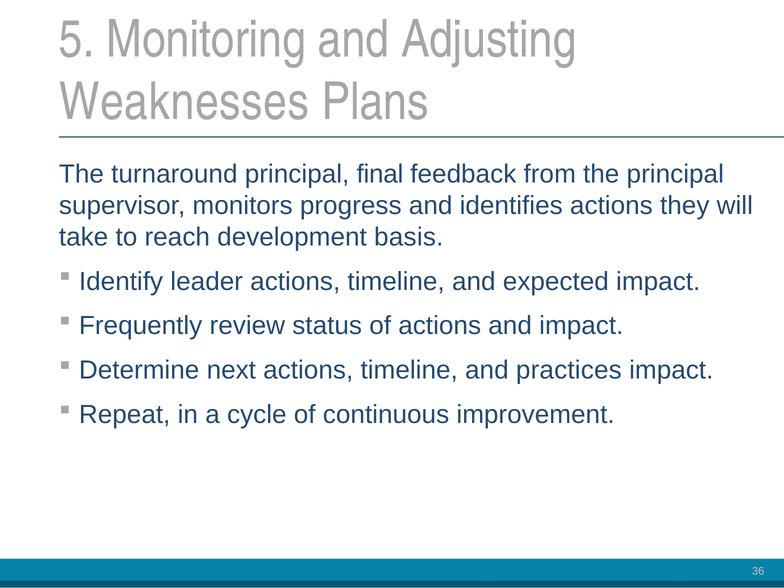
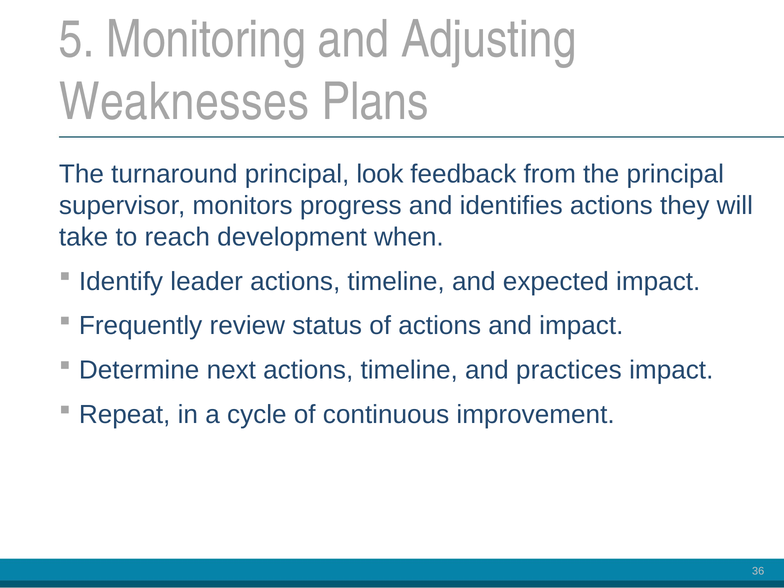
final: final -> look
basis: basis -> when
